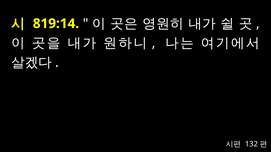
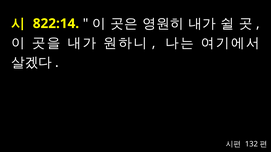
819:14: 819:14 -> 822:14
